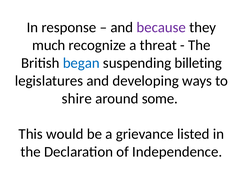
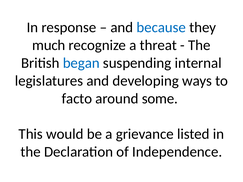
because colour: purple -> blue
billeting: billeting -> internal
shire: shire -> facto
